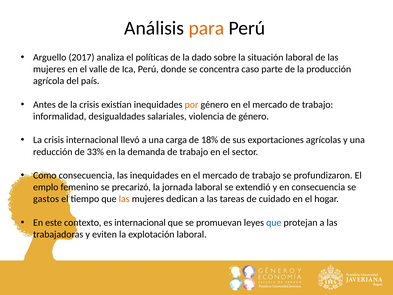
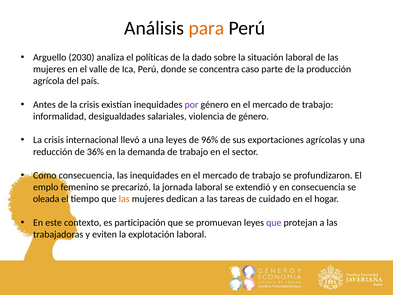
2017: 2017 -> 2030
por colour: orange -> purple
una carga: carga -> leyes
18%: 18% -> 96%
33%: 33% -> 36%
gastos: gastos -> oleada
es internacional: internacional -> participación
que at (274, 222) colour: blue -> purple
